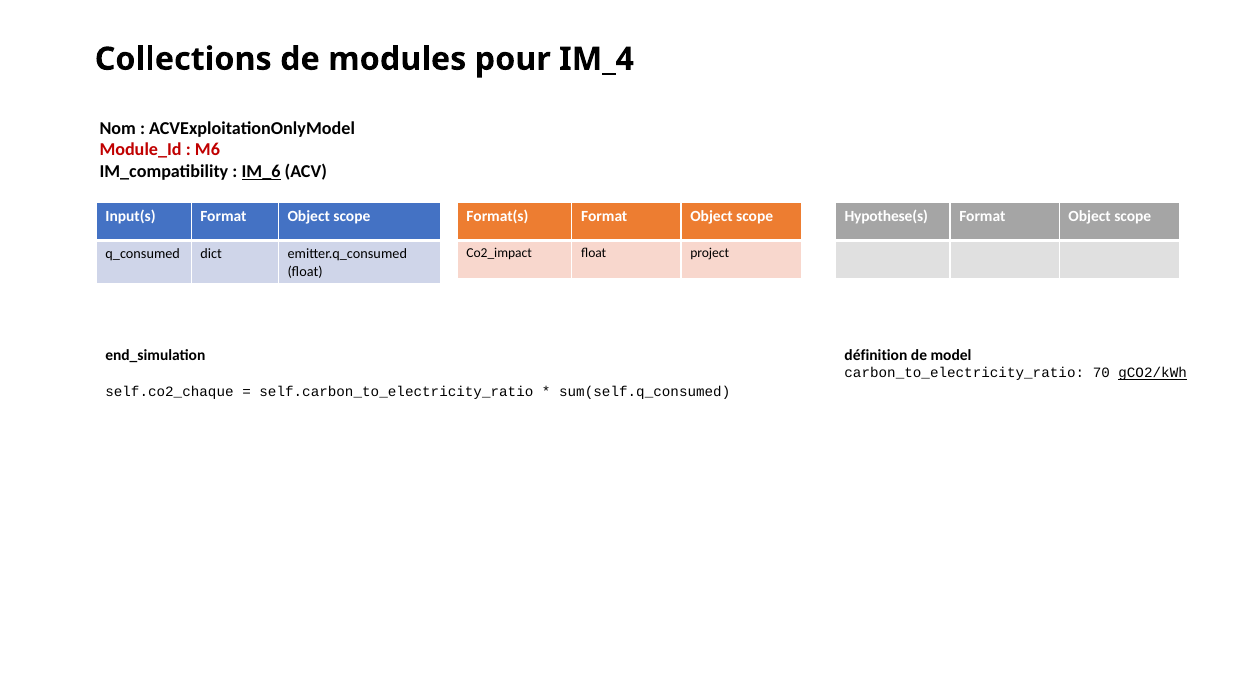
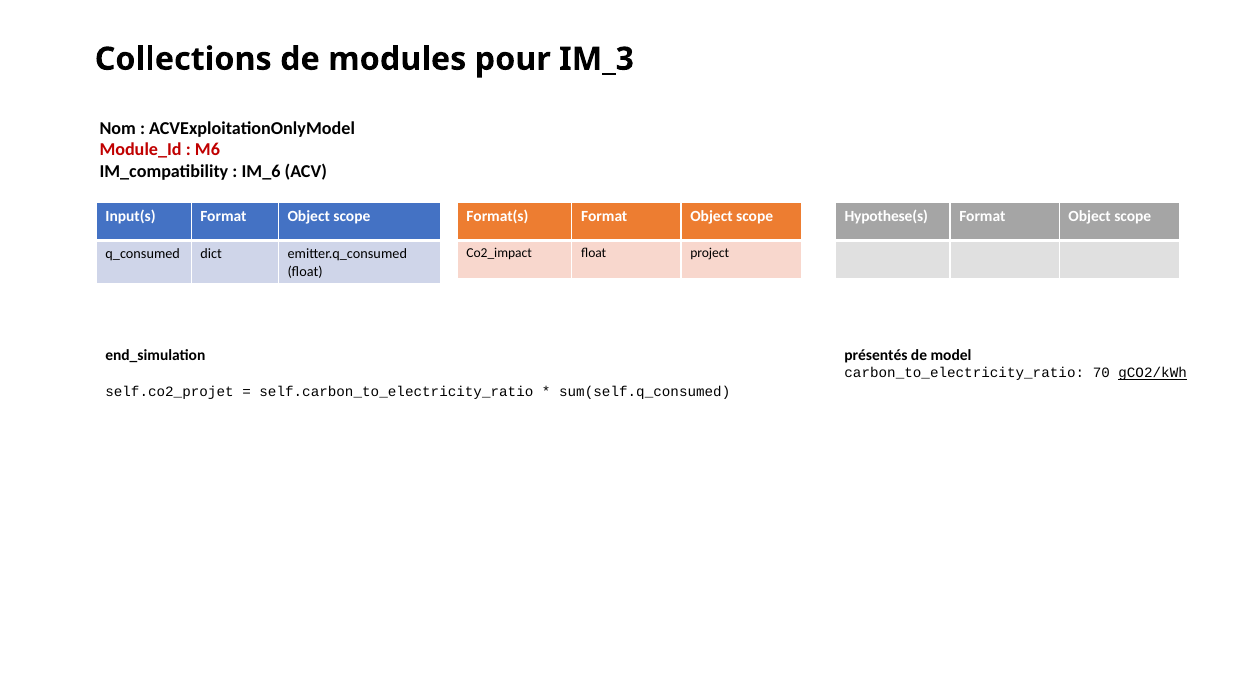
IM_4: IM_4 -> IM_3
IM_6 underline: present -> none
définition: définition -> présentés
self.co2_chaque: self.co2_chaque -> self.co2_projet
